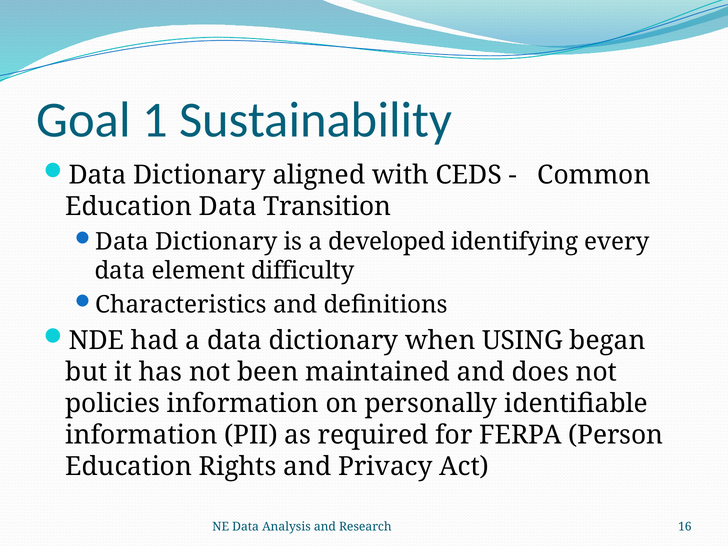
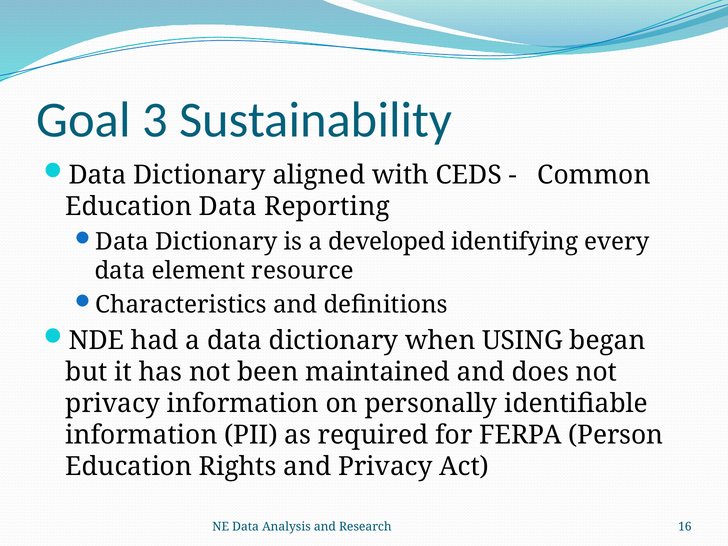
1: 1 -> 3
Transition: Transition -> Reporting
difficulty: difficulty -> resource
policies at (113, 404): policies -> privacy
